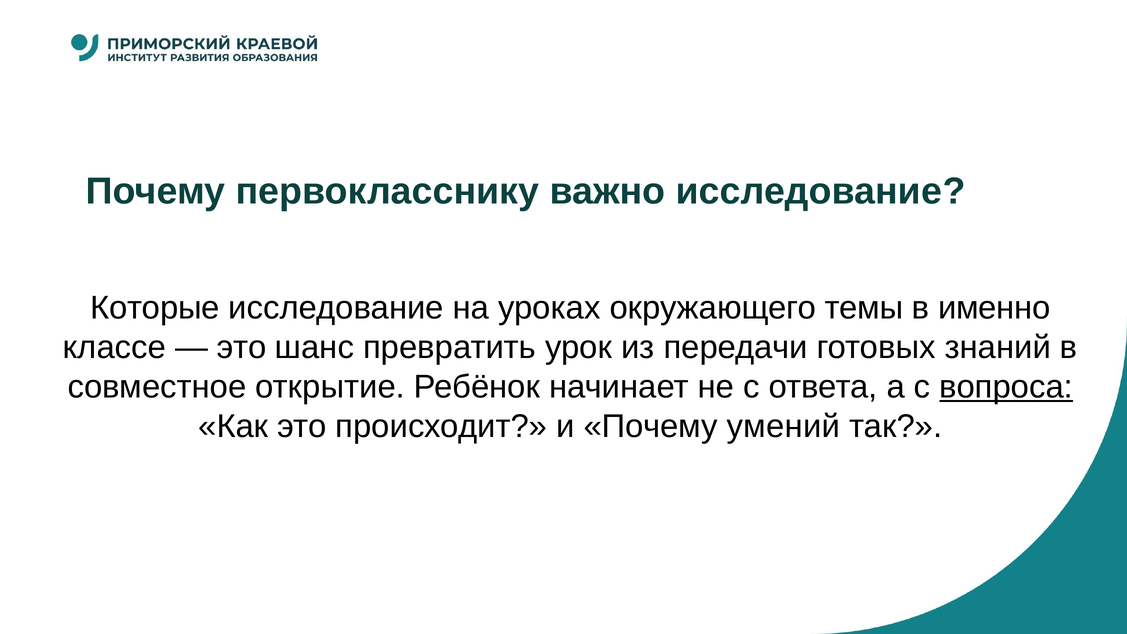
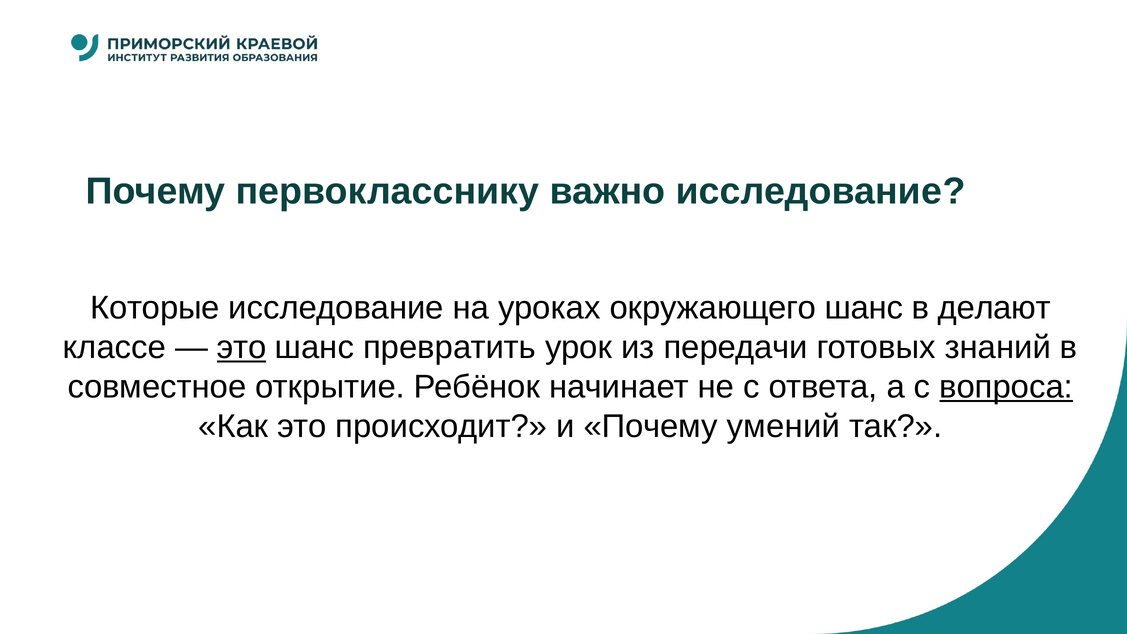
окружающего темы: темы -> шанс
именно: именно -> делают
это at (242, 347) underline: none -> present
